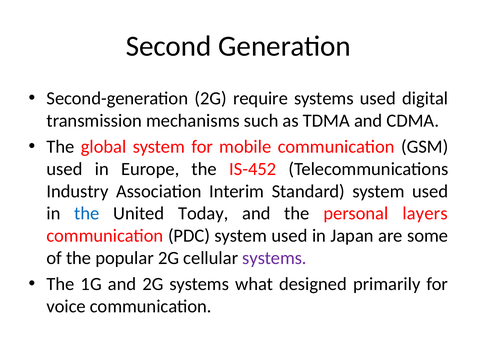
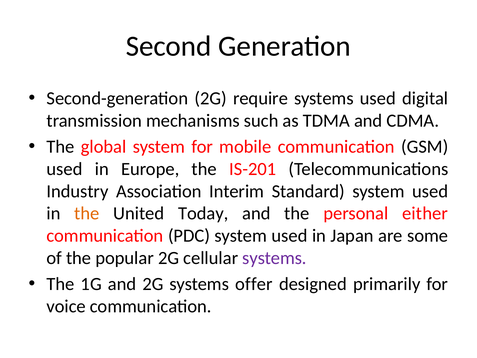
IS-452: IS-452 -> IS-201
the at (87, 213) colour: blue -> orange
layers: layers -> either
what: what -> offer
